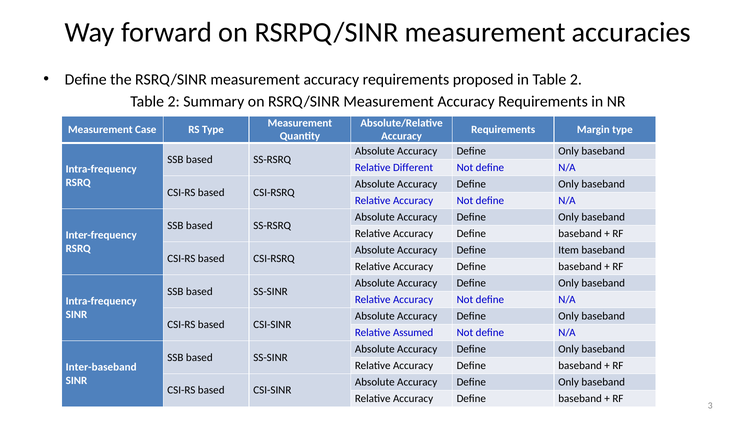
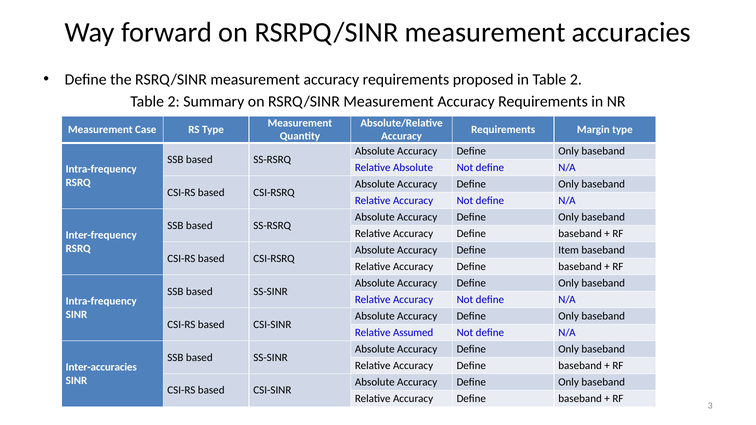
Relative Different: Different -> Absolute
Inter-baseband: Inter-baseband -> Inter-accuracies
